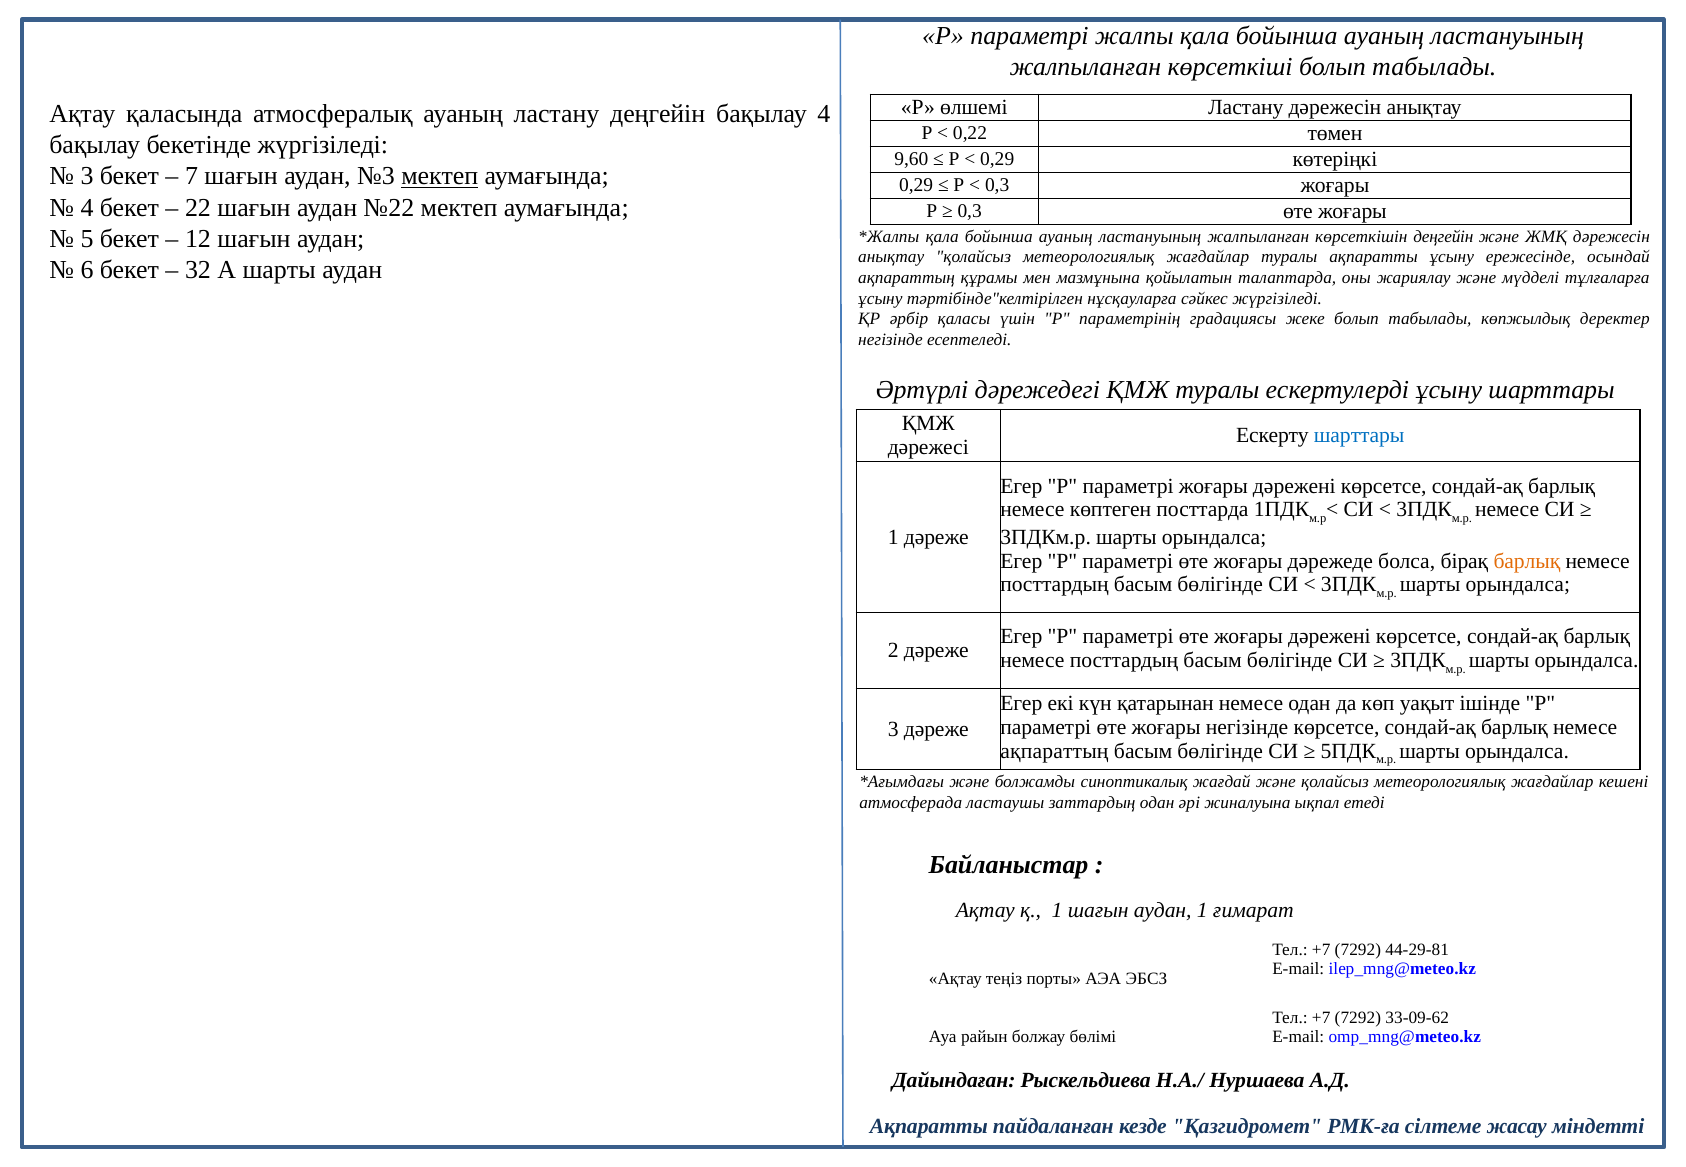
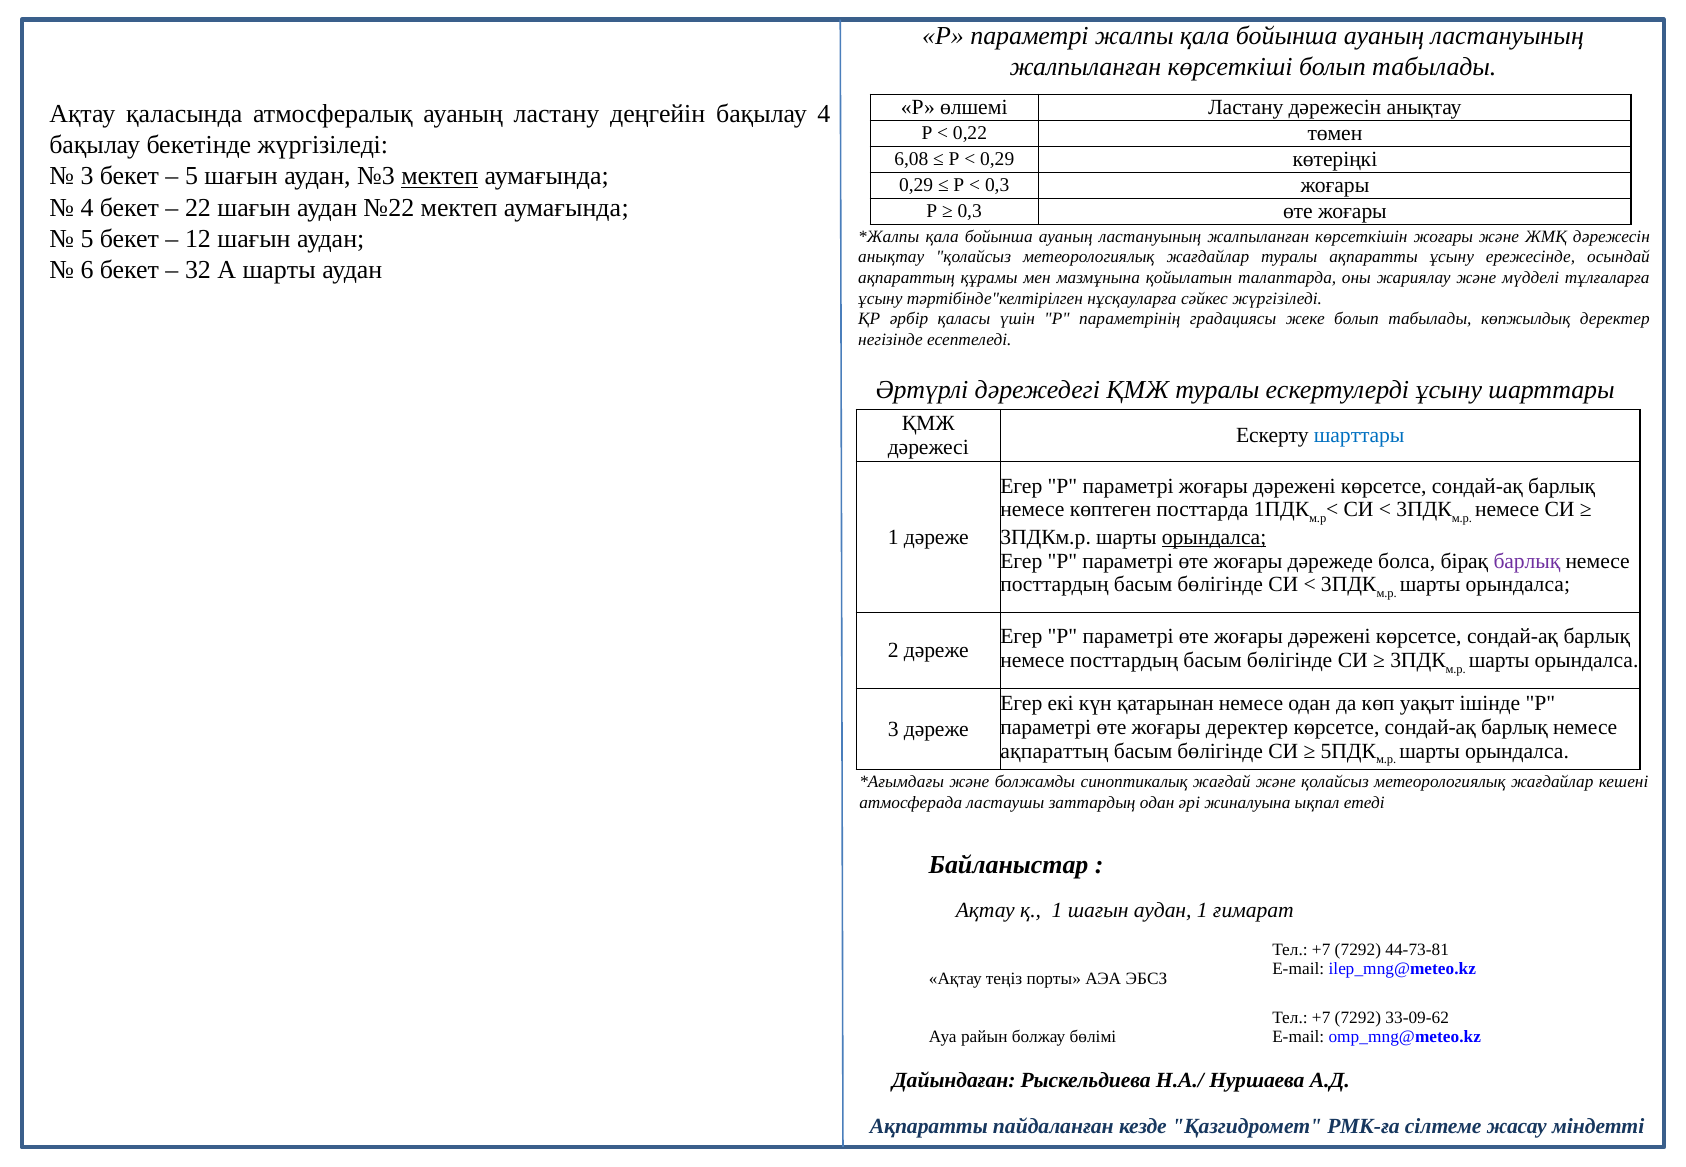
9,60: 9,60 -> 6,08
7 at (192, 176): 7 -> 5
көрсеткішін деңгейін: деңгейін -> жоғары
орындалса at (1214, 537) underline: none -> present
барлық at (1527, 561) colour: orange -> purple
жоғары негізінде: негізінде -> деректер
44-29-81: 44-29-81 -> 44-73-81
